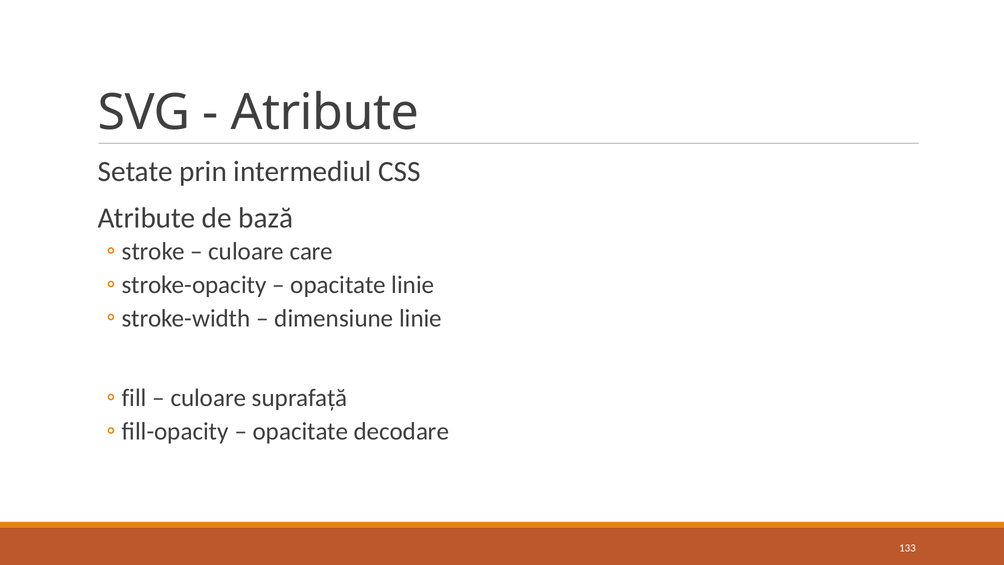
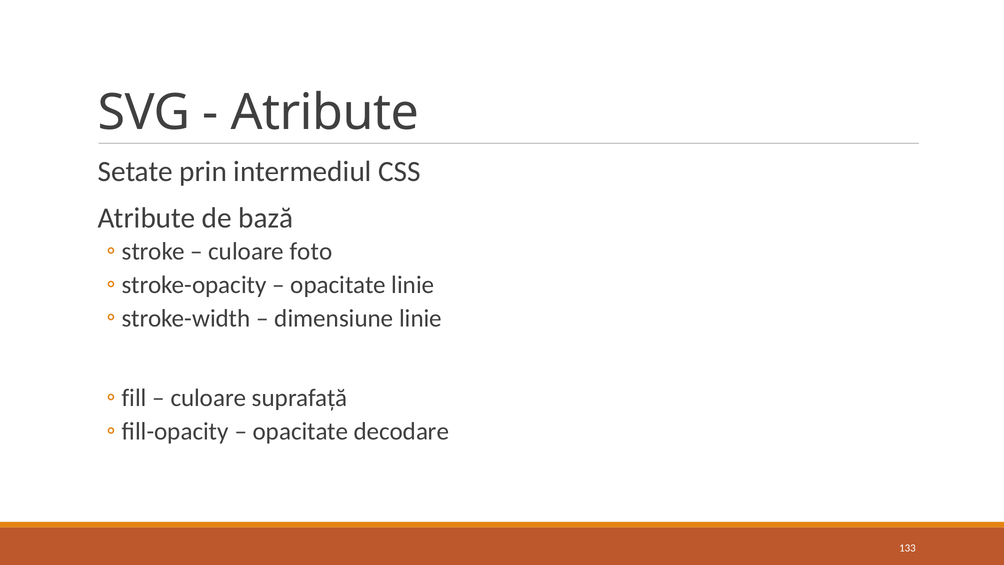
care: care -> foto
